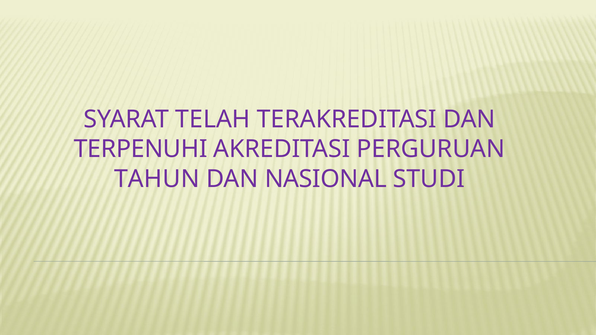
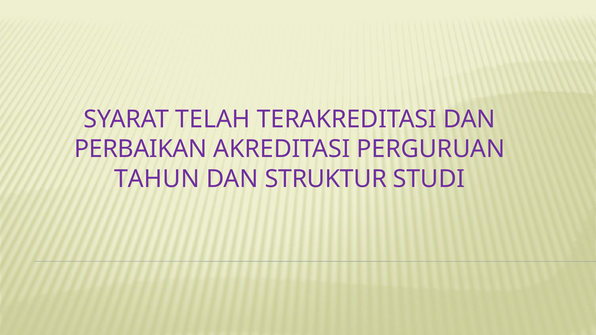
TERPENUHI: TERPENUHI -> PERBAIKAN
NASIONAL: NASIONAL -> STRUKTUR
